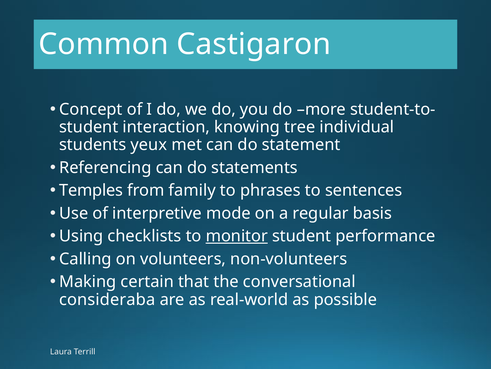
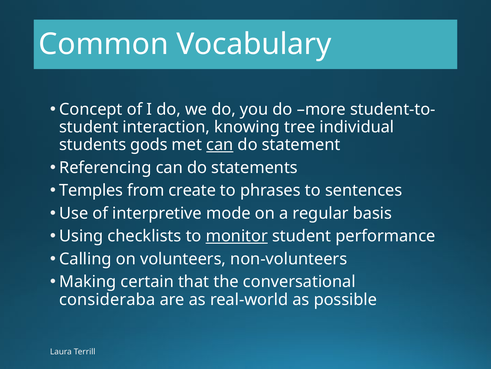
Castigaron: Castigaron -> Vocabulary
yeux: yeux -> gods
can at (220, 145) underline: none -> present
family: family -> create
